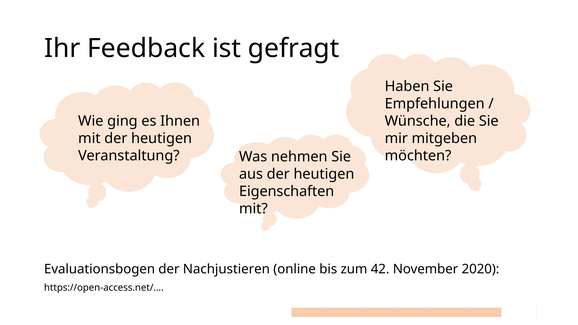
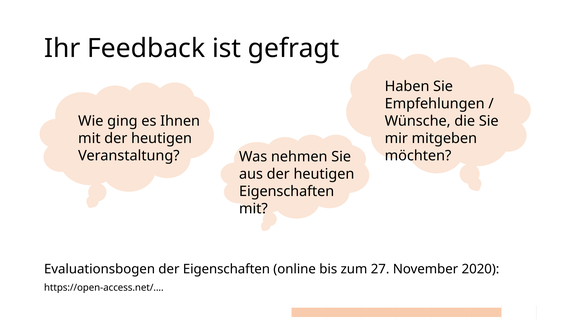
der Nachjustieren: Nachjustieren -> Eigenschaften
42: 42 -> 27
